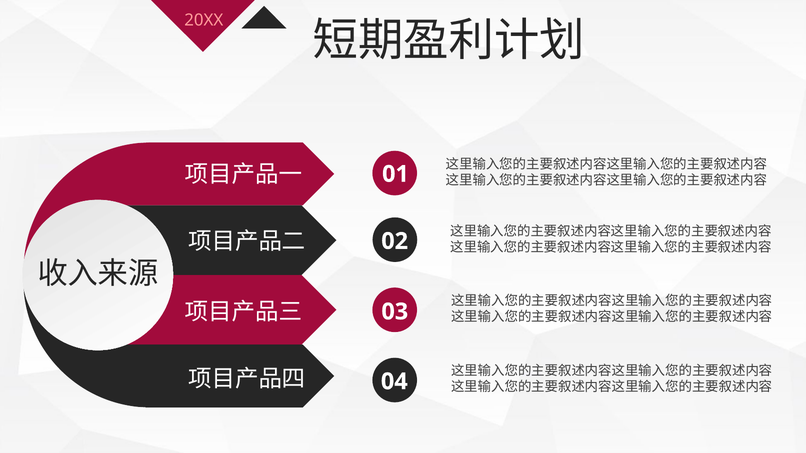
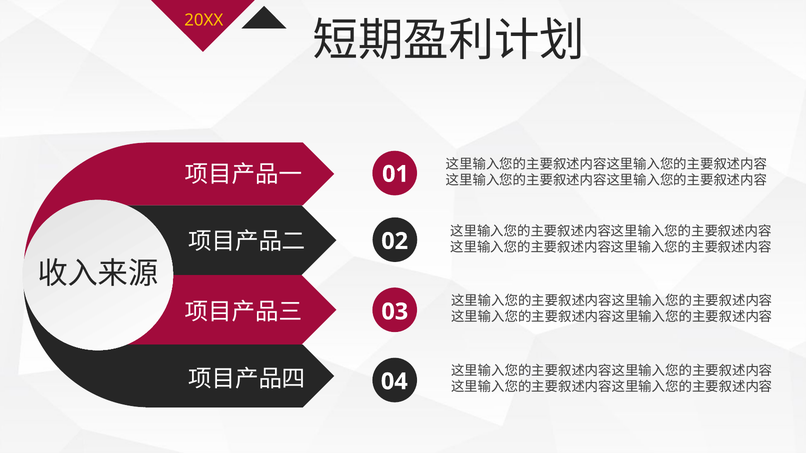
20XX colour: pink -> yellow
